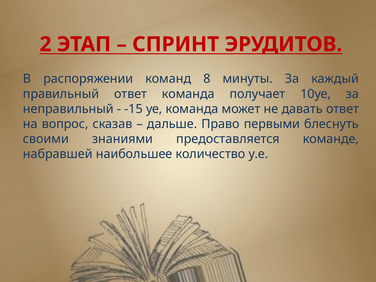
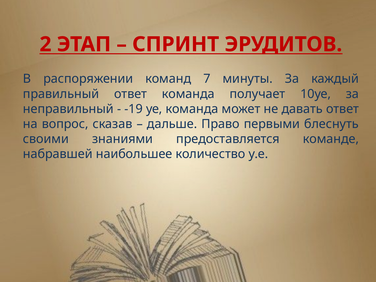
8: 8 -> 7
-15: -15 -> -19
